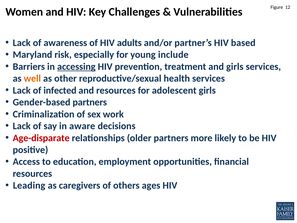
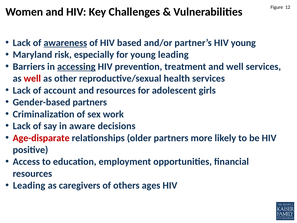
awareness underline: none -> present
adults: adults -> based
HIV based: based -> young
young include: include -> leading
and girls: girls -> well
well at (32, 78) colour: orange -> red
infected: infected -> account
